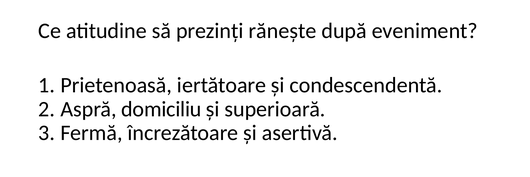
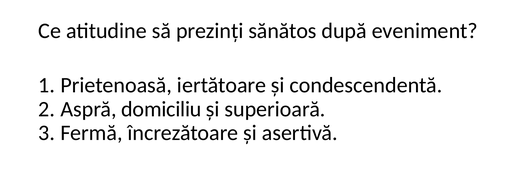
rănește: rănește -> sănătos
